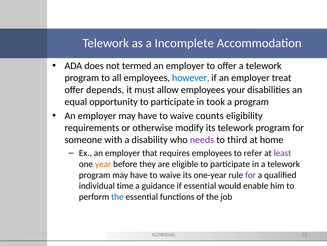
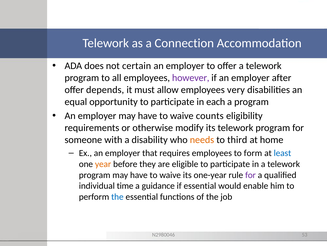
Incomplete: Incomplete -> Connection
termed: termed -> certain
however colour: blue -> purple
treat: treat -> after
your: your -> very
took: took -> each
needs colour: purple -> orange
refer: refer -> form
least colour: purple -> blue
